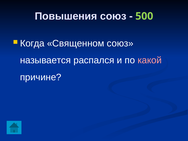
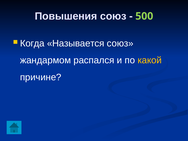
Священном: Священном -> Называется
называется: называется -> жандармом
какой colour: pink -> yellow
